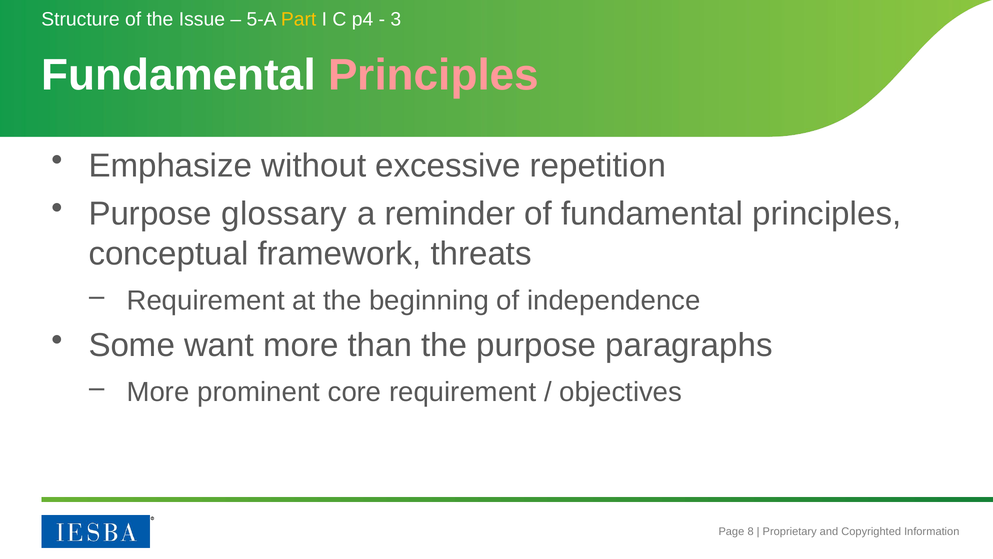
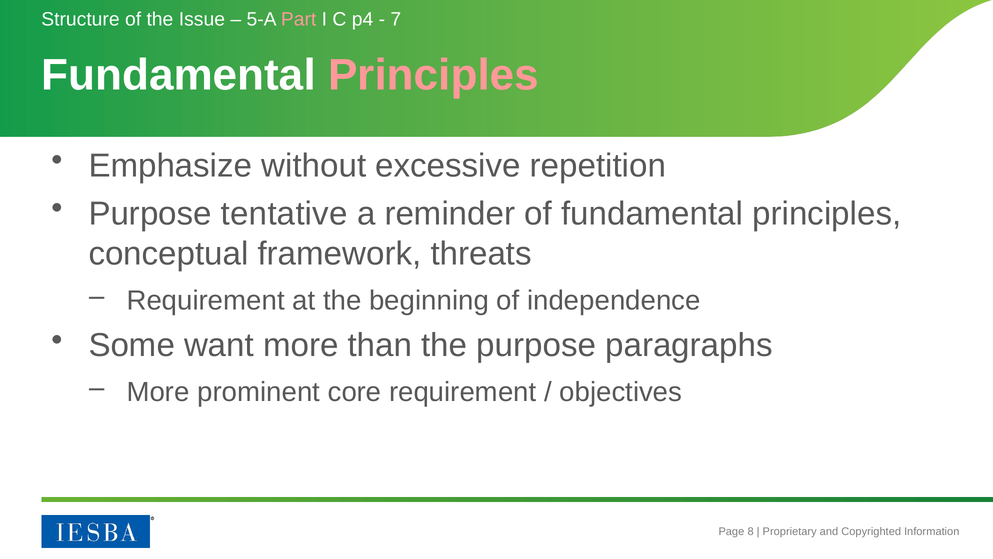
Part colour: yellow -> pink
3: 3 -> 7
glossary: glossary -> tentative
